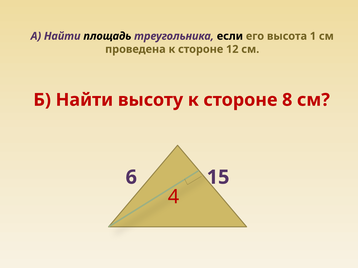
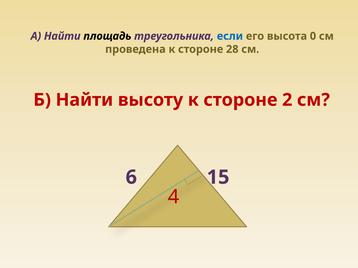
если colour: black -> blue
1: 1 -> 0
12: 12 -> 28
8: 8 -> 2
